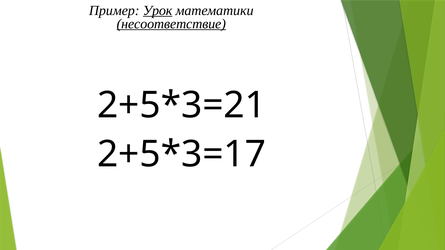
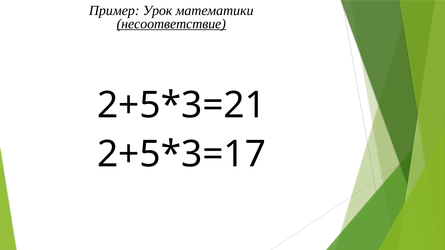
Урок underline: present -> none
